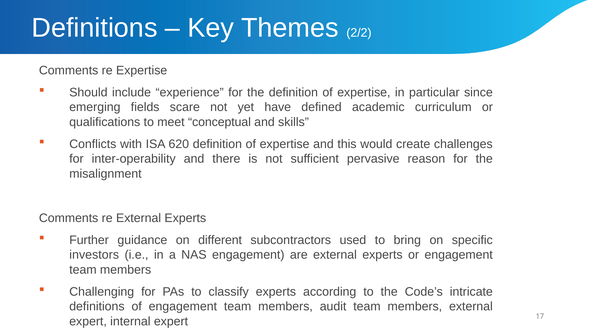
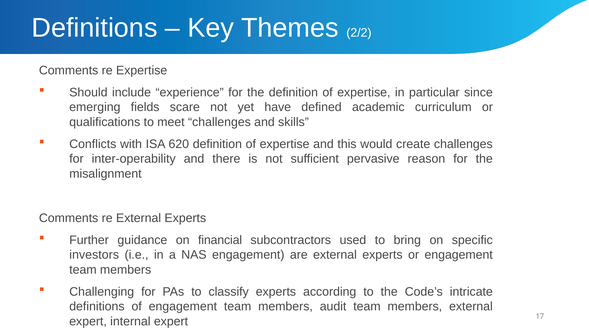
meet conceptual: conceptual -> challenges
on different: different -> financial
